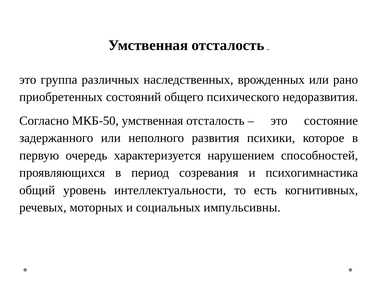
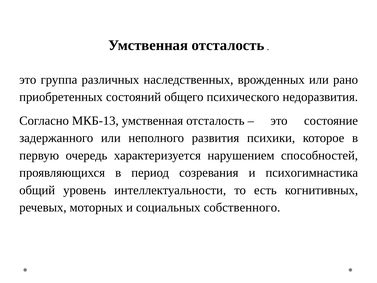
МКБ-50: МКБ-50 -> МКБ-13
импульсивны: импульсивны -> собственного
